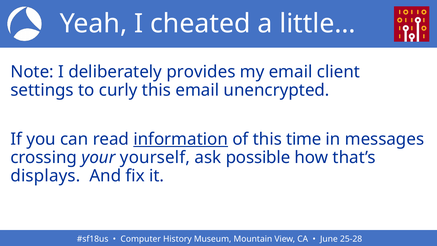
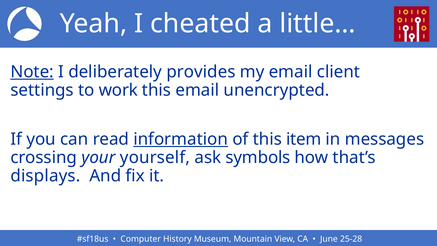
Note underline: none -> present
curly: curly -> work
time: time -> item
possible: possible -> symbols
